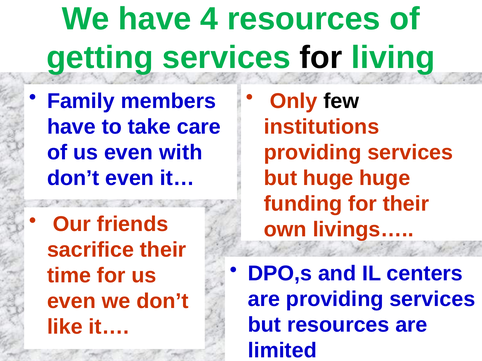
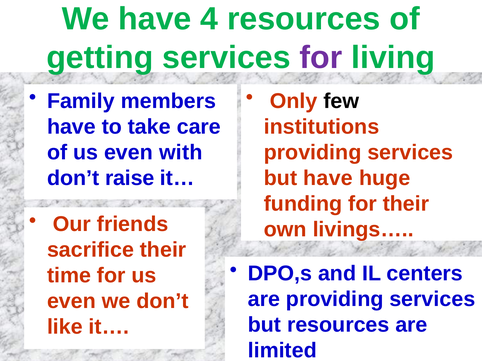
for at (321, 58) colour: black -> purple
don’t even: even -> raise
but huge: huge -> have
